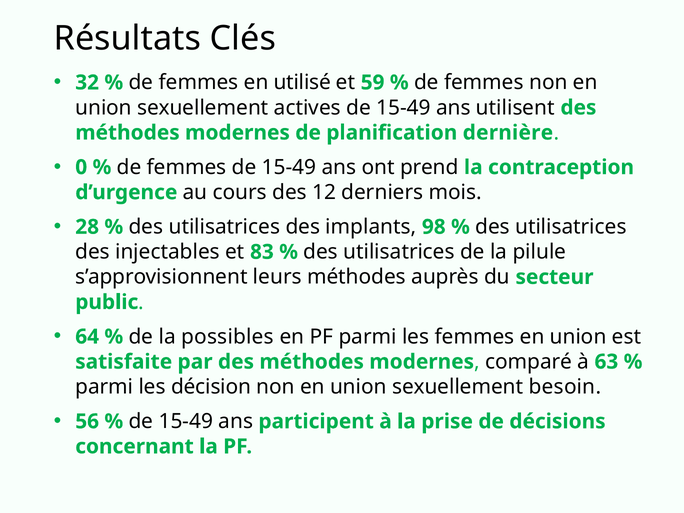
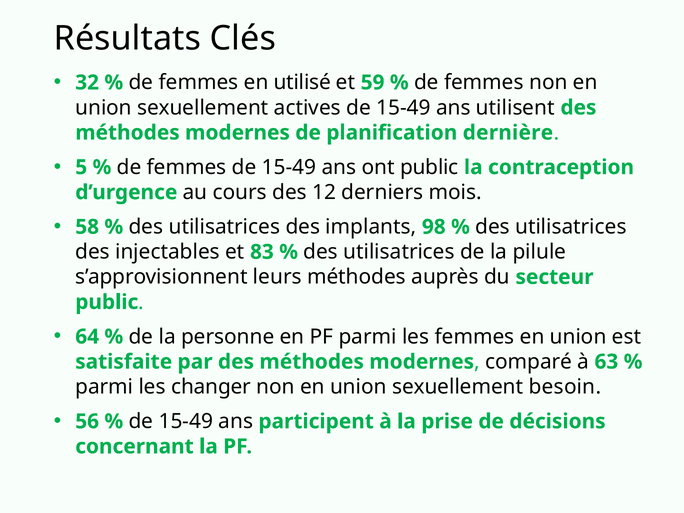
0: 0 -> 5
ont prend: prend -> public
28: 28 -> 58
possibles: possibles -> personne
décision: décision -> changer
